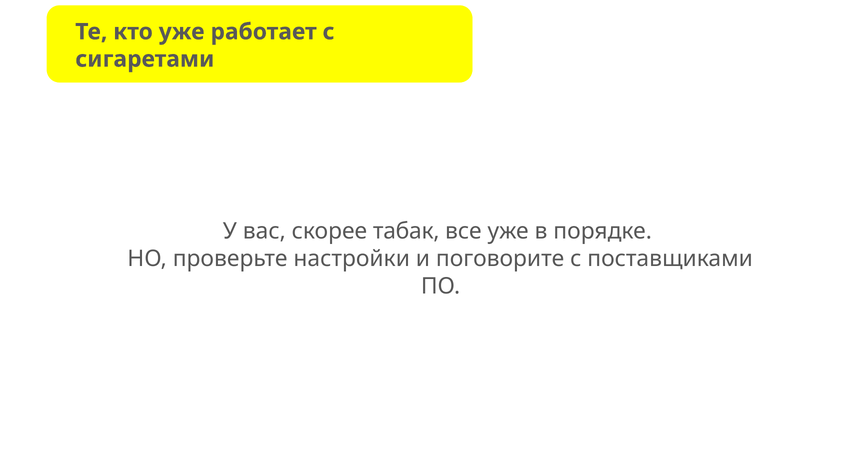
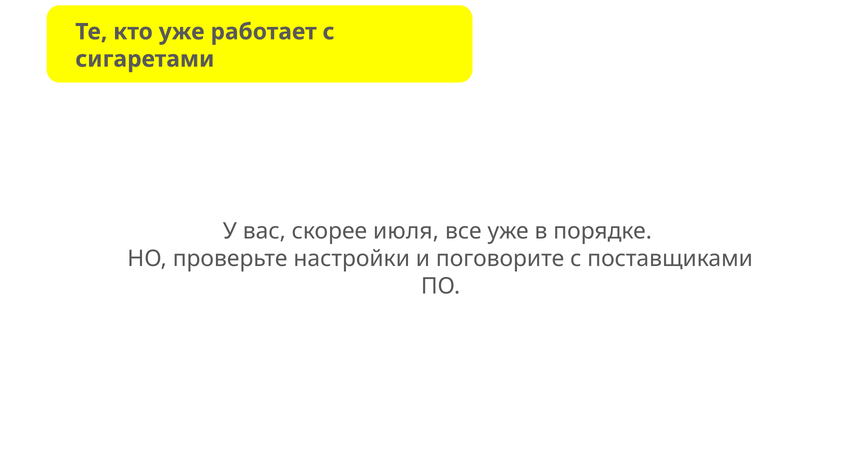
табак: табак -> июля
